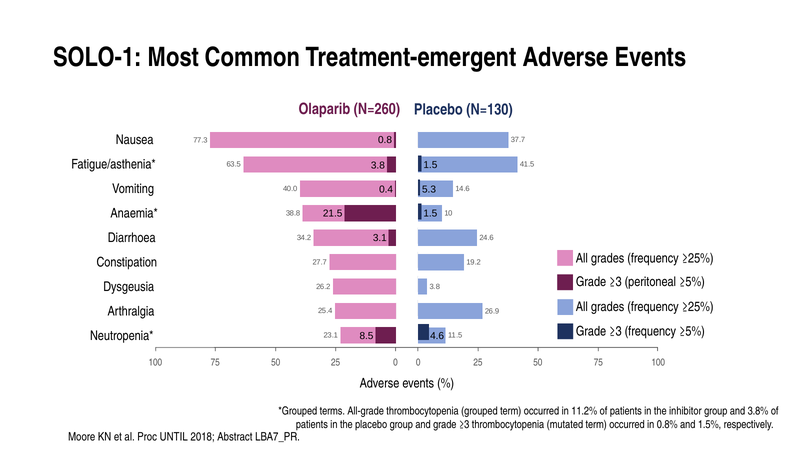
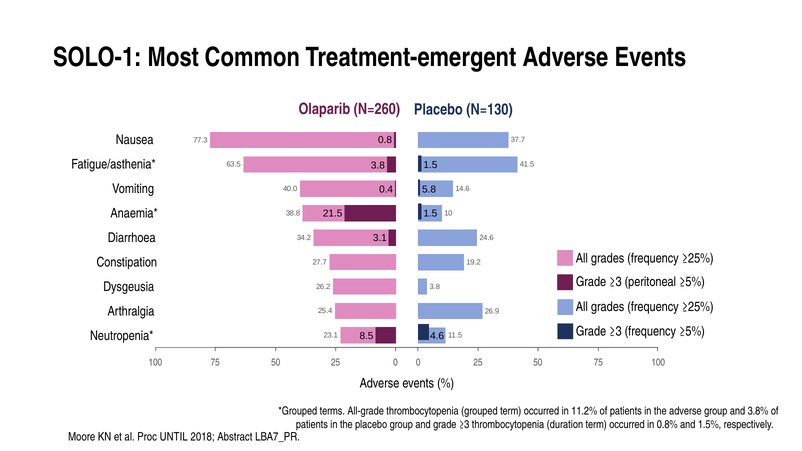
5.3: 5.3 -> 5.8
the inhibitor: inhibitor -> adverse
mutated: mutated -> duration
